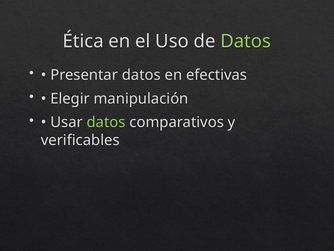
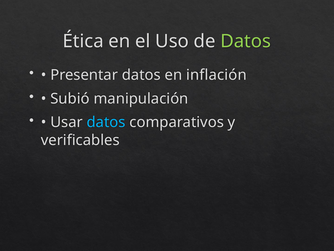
efectivas: efectivas -> inflación
Elegir: Elegir -> Subió
datos at (106, 122) colour: light green -> light blue
